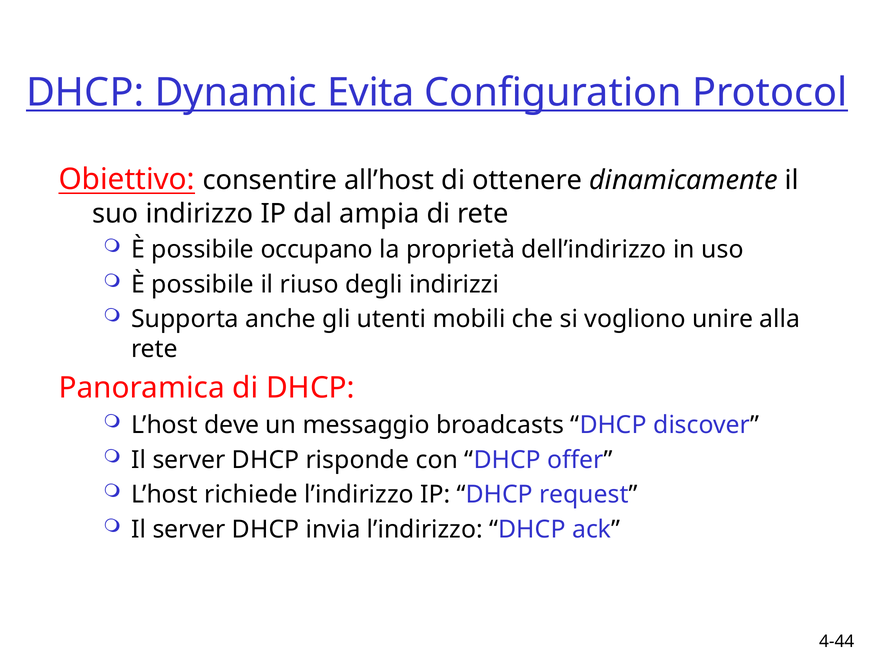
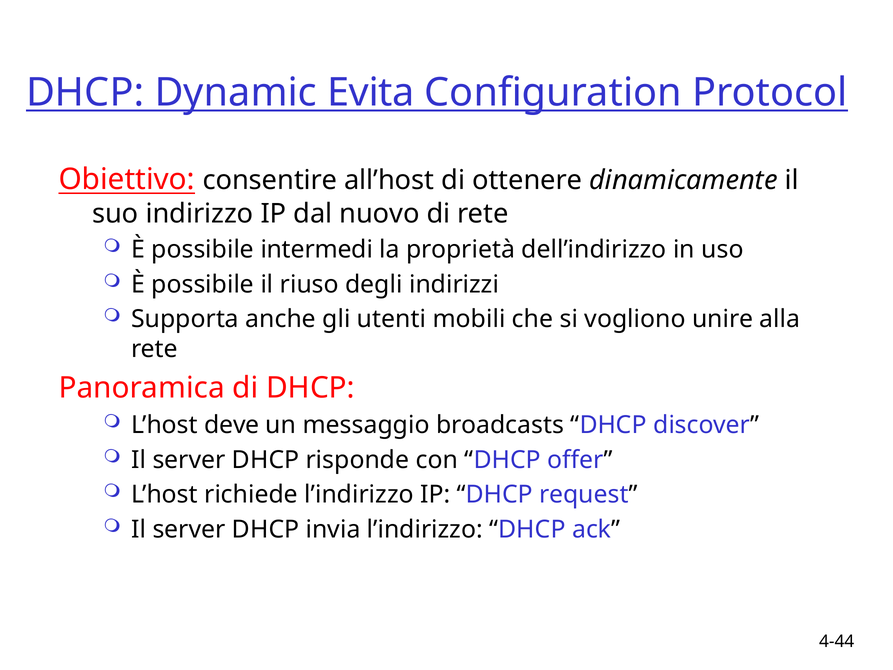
ampia: ampia -> nuovo
occupano: occupano -> intermedi
